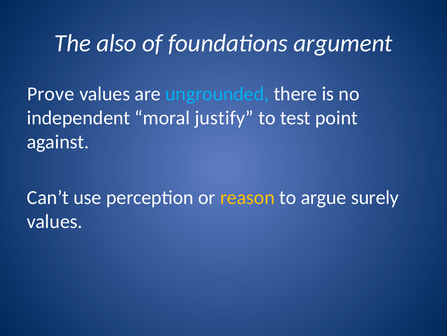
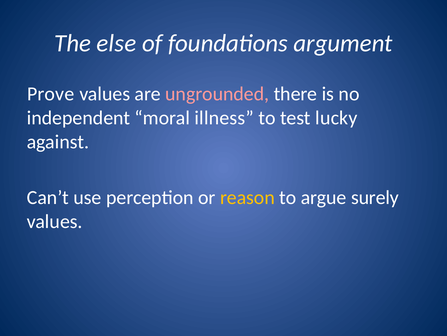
also: also -> else
ungrounded colour: light blue -> pink
justify: justify -> illness
point: point -> lucky
